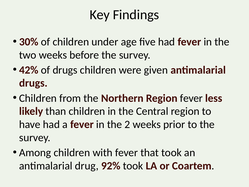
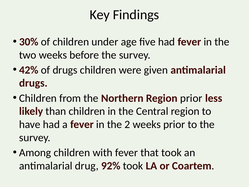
Region fever: fever -> prior
